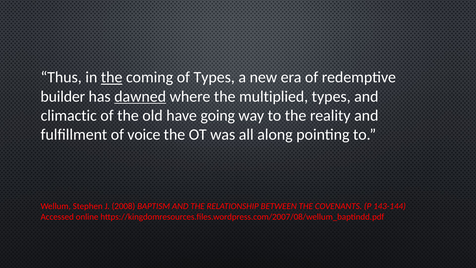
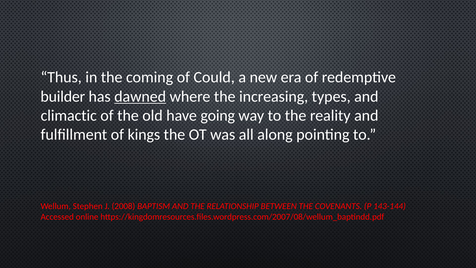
the at (112, 77) underline: present -> none
of Types: Types -> Could
multiplied: multiplied -> increasing
voice: voice -> kings
